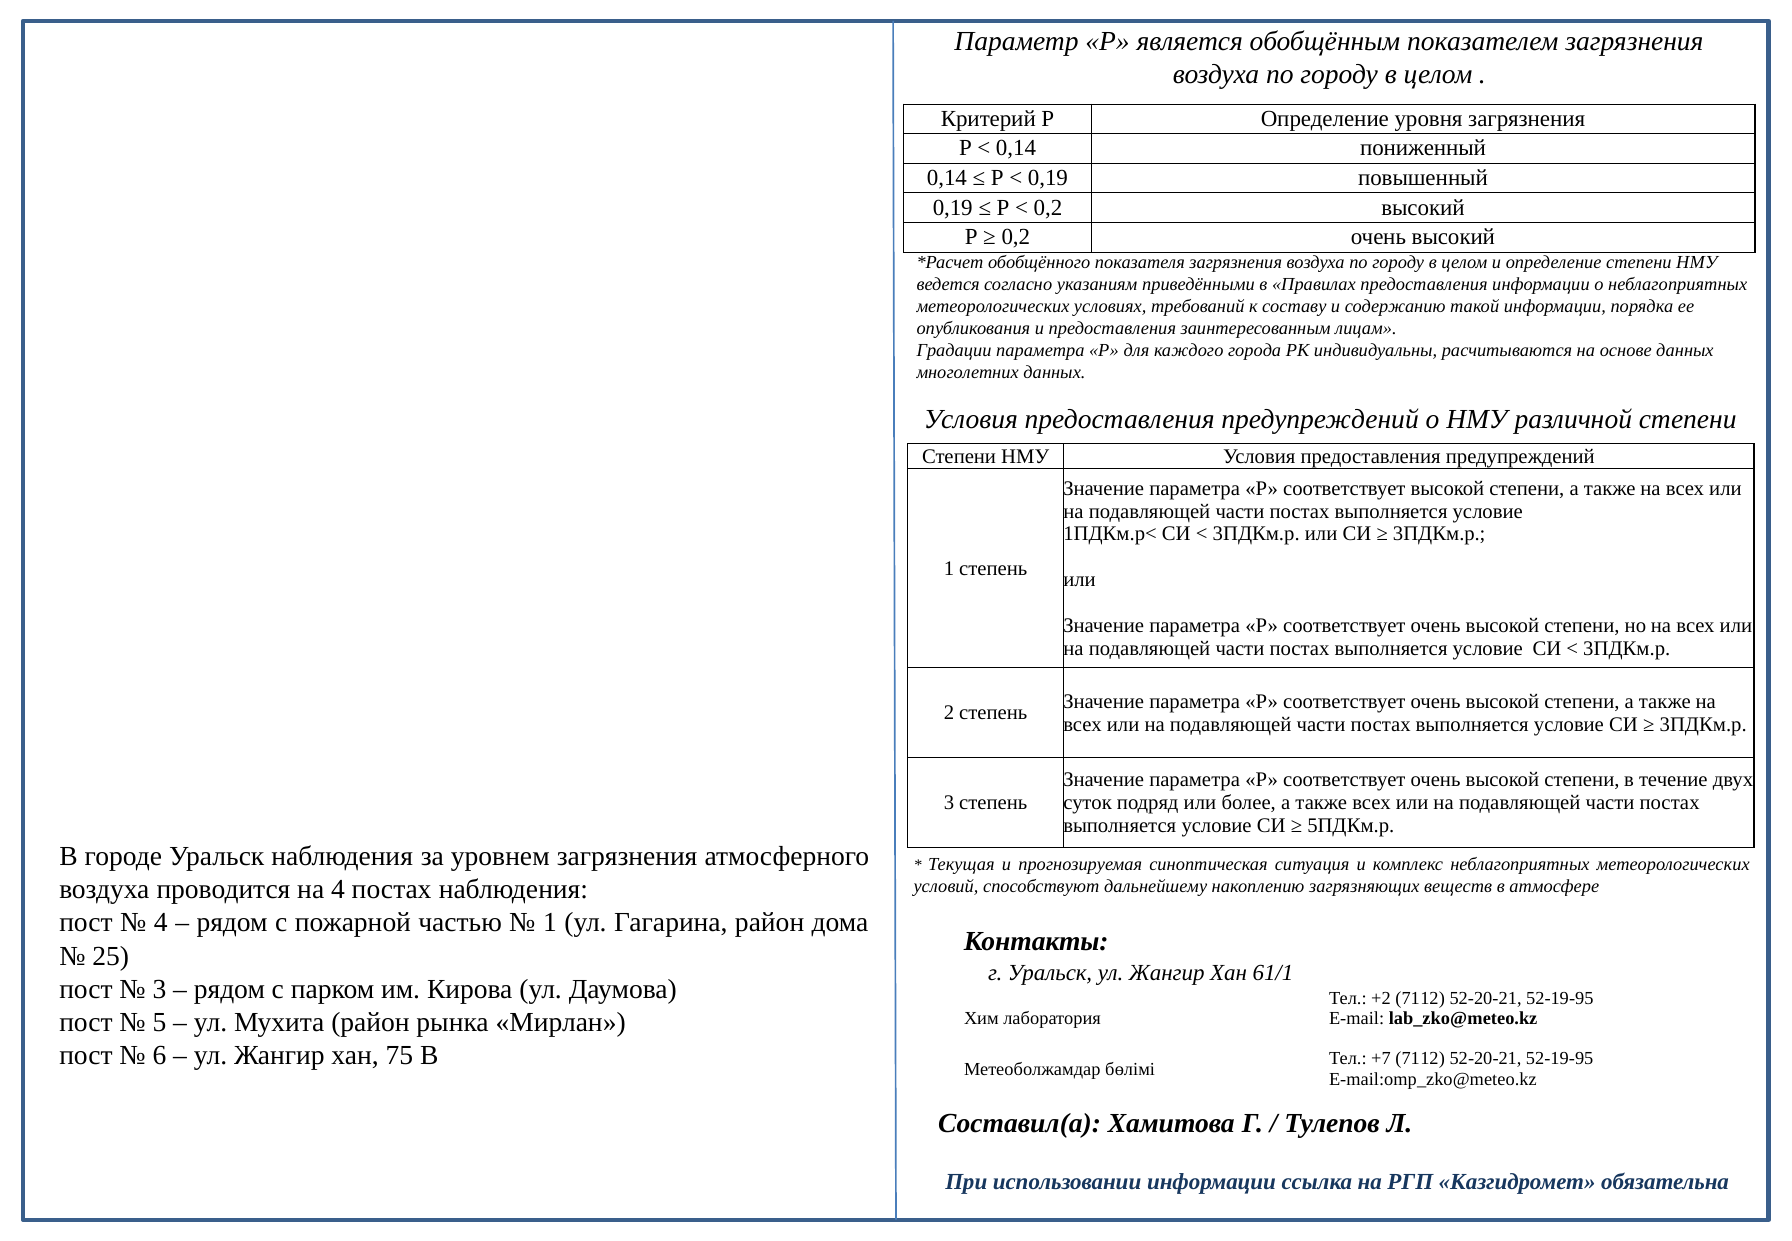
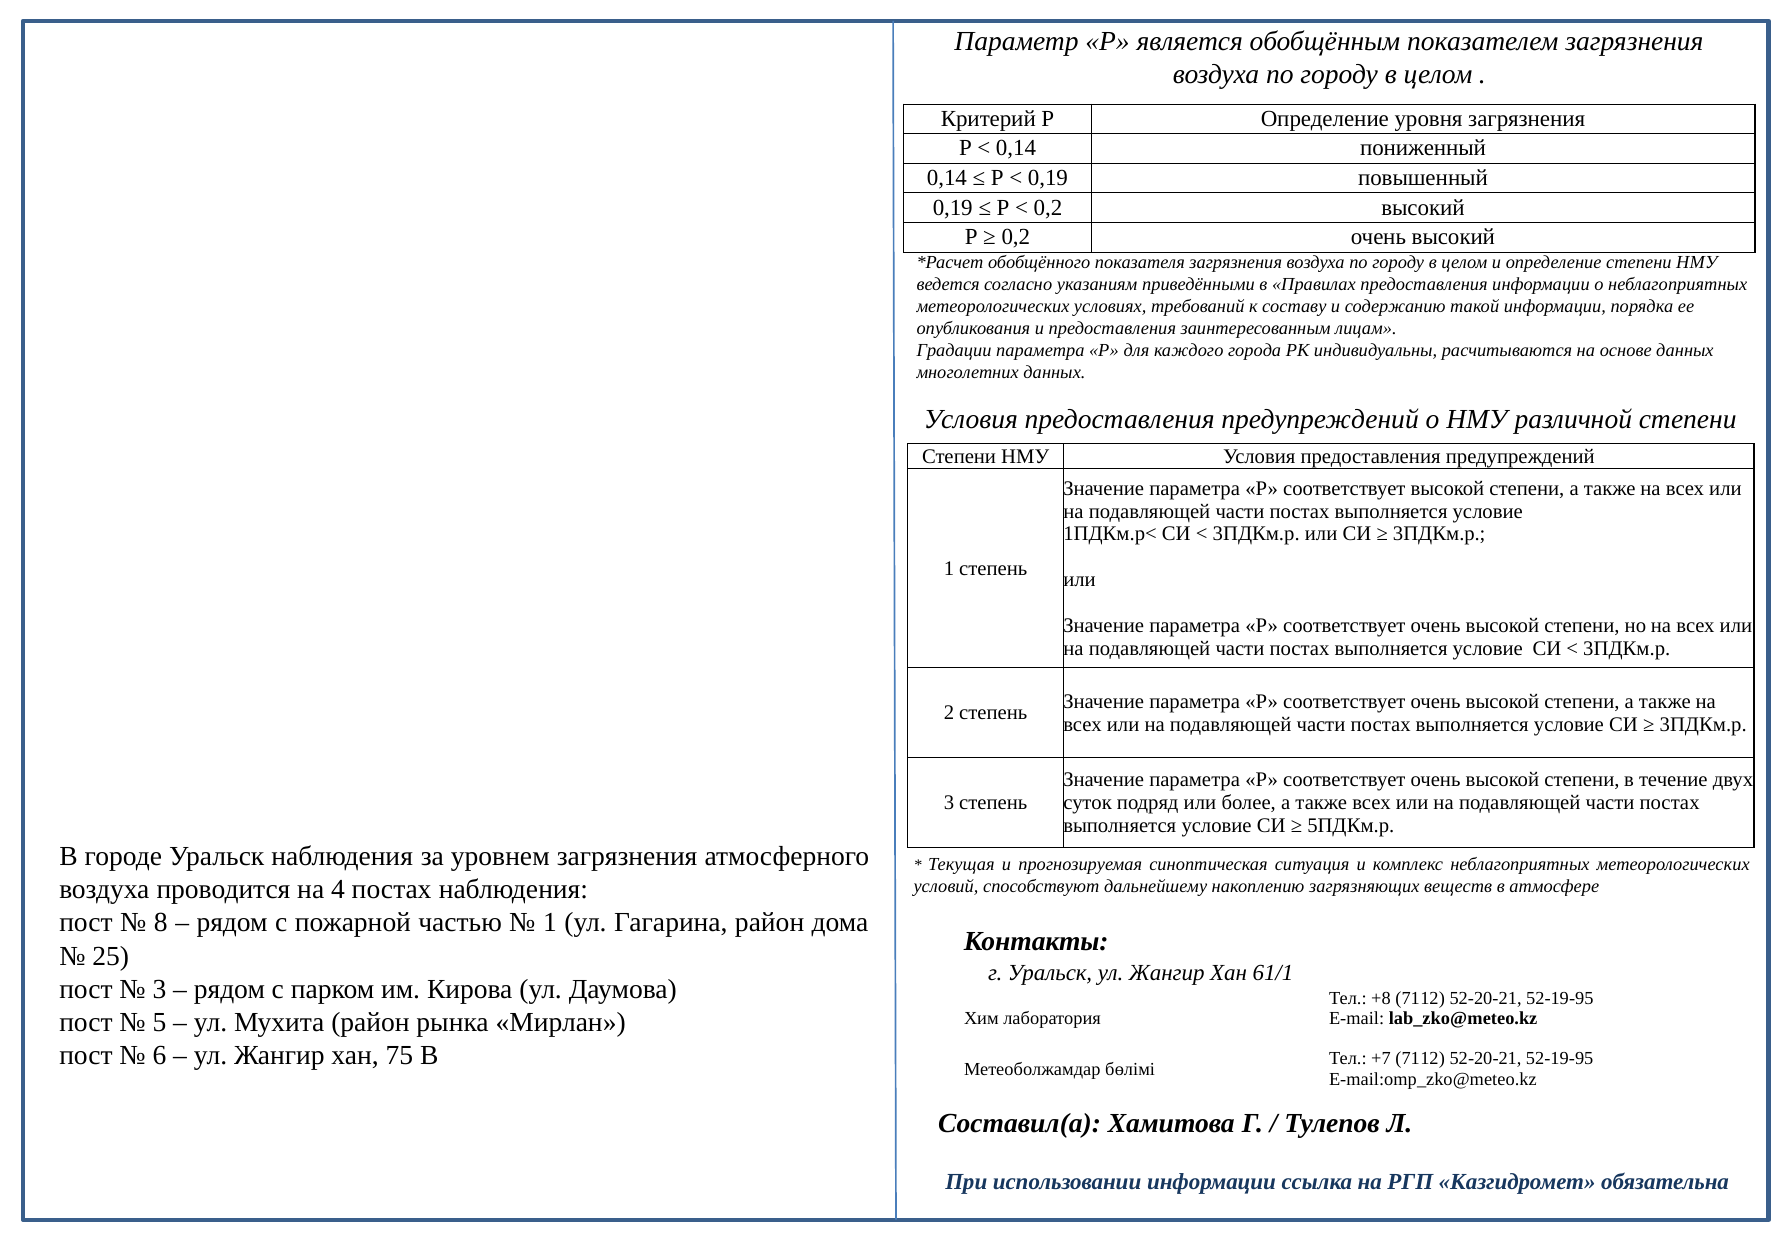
4 at (161, 923): 4 -> 8
+2: +2 -> +8
